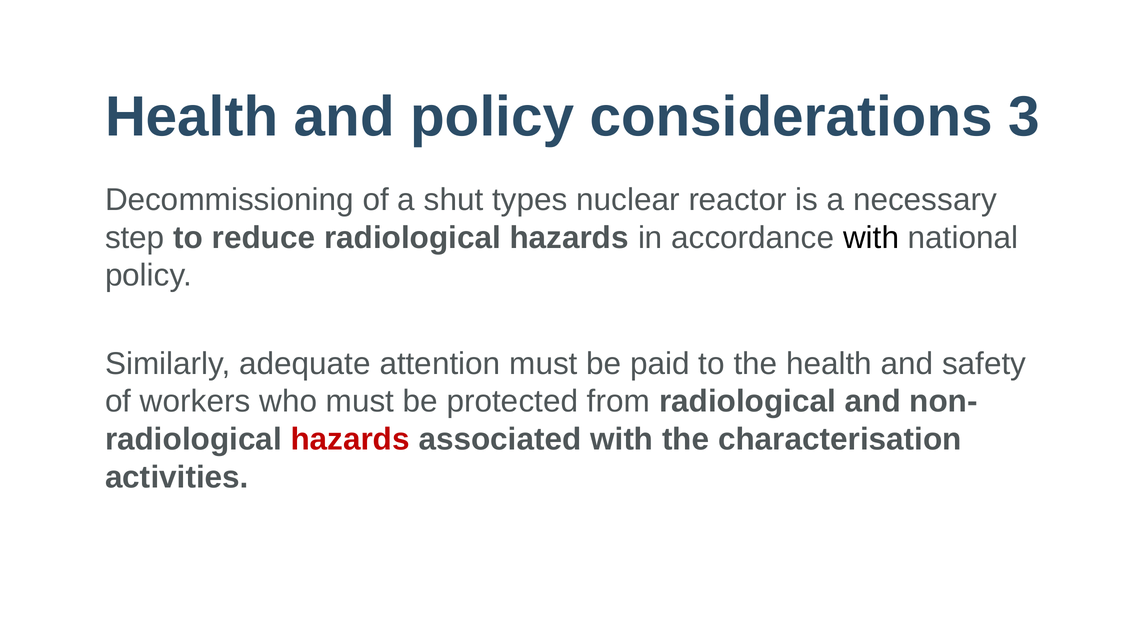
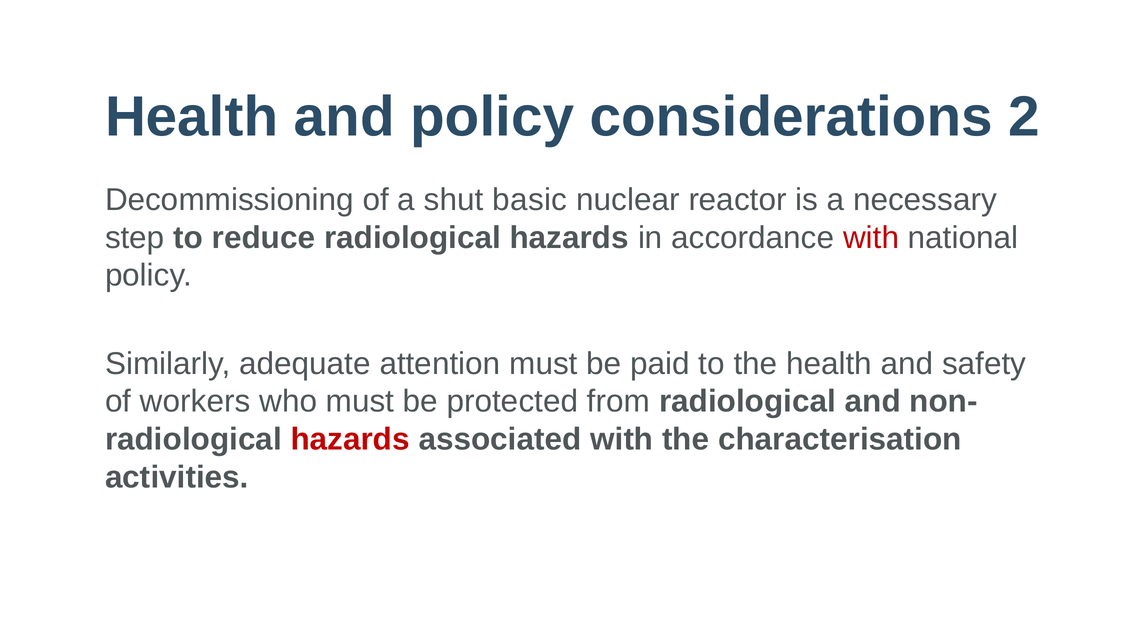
3: 3 -> 2
types: types -> basic
with at (871, 238) colour: black -> red
